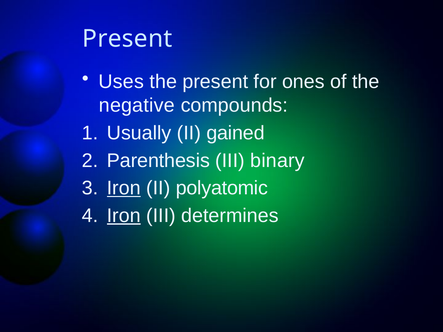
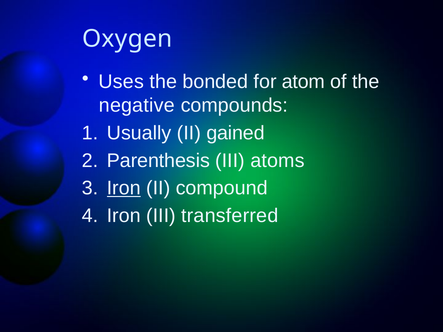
Present at (127, 39): Present -> Oxygen
the present: present -> bonded
ones: ones -> atom
binary: binary -> atoms
polyatomic: polyatomic -> compound
Iron at (124, 216) underline: present -> none
determines: determines -> transferred
